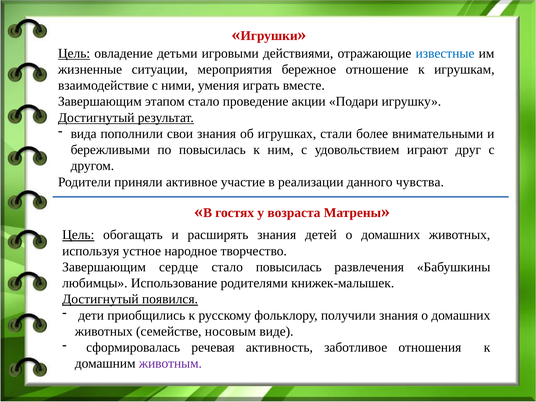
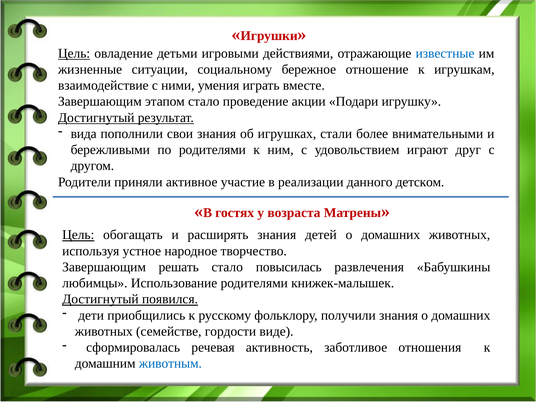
мероприятия: мероприятия -> социальному
по повысилась: повысилась -> родителями
чувства: чувства -> детском
сердце: сердце -> решать
носовым: носовым -> гордости
животным colour: purple -> blue
